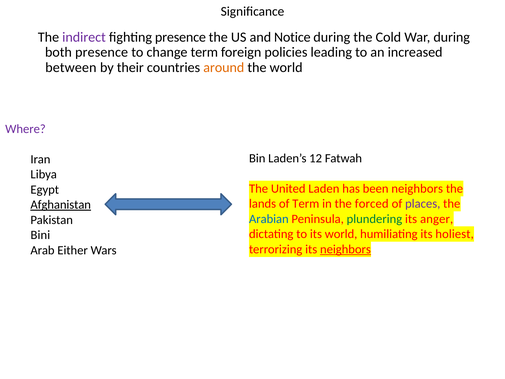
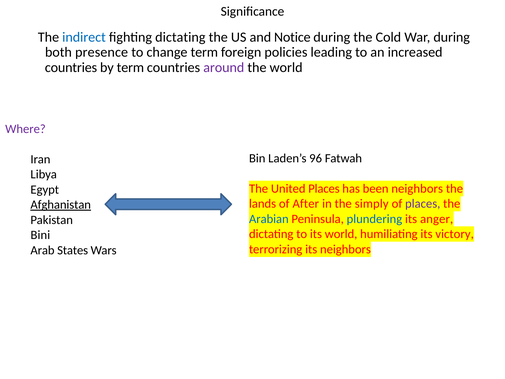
indirect colour: purple -> blue
fighting presence: presence -> dictating
between at (71, 67): between -> countries
by their: their -> term
around colour: orange -> purple
12: 12 -> 96
United Laden: Laden -> Places
of Term: Term -> After
forced: forced -> simply
plundering colour: green -> blue
holiest: holiest -> victory
neighbors at (345, 249) underline: present -> none
Either: Either -> States
